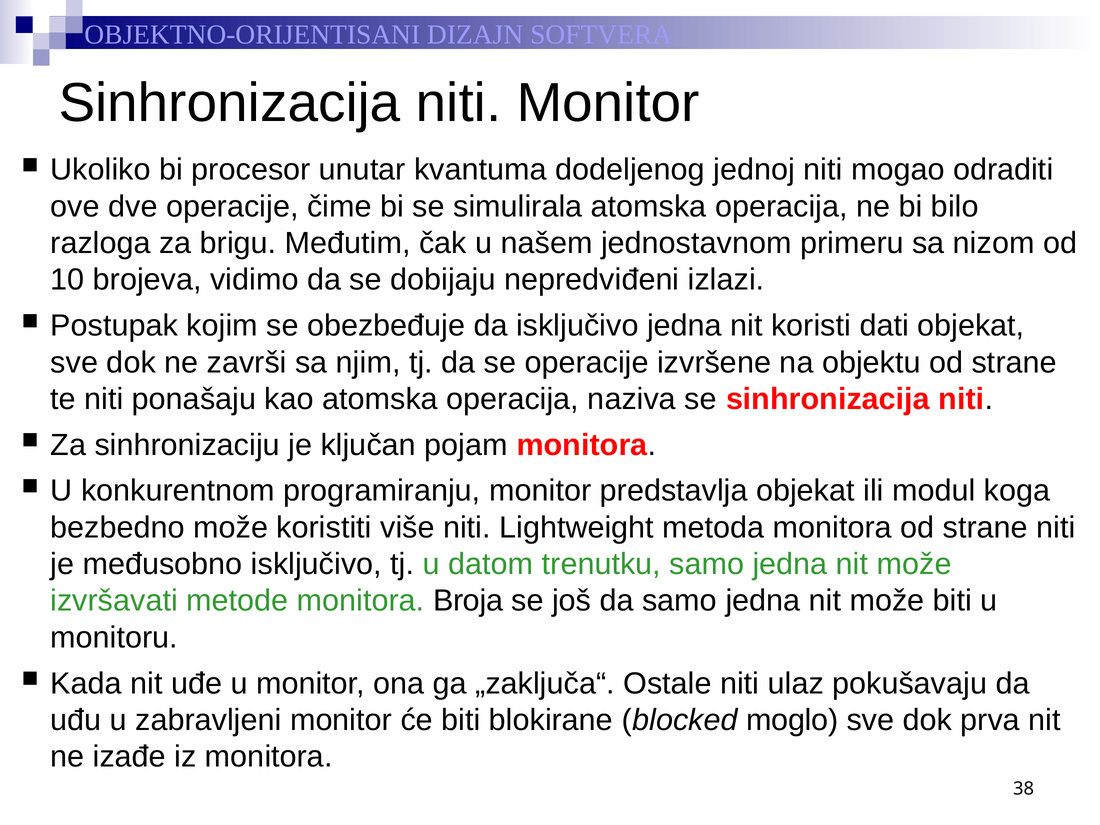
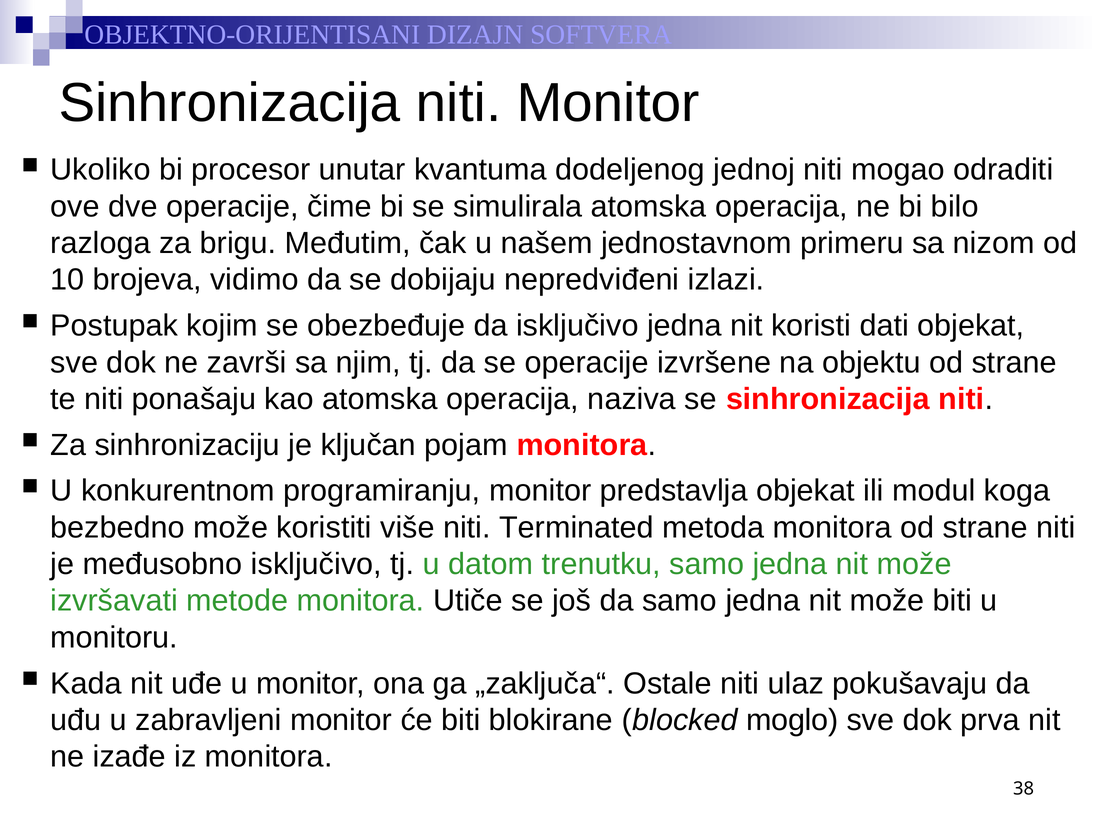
Lightweight: Lightweight -> Terminated
Broja: Broja -> Utiče
